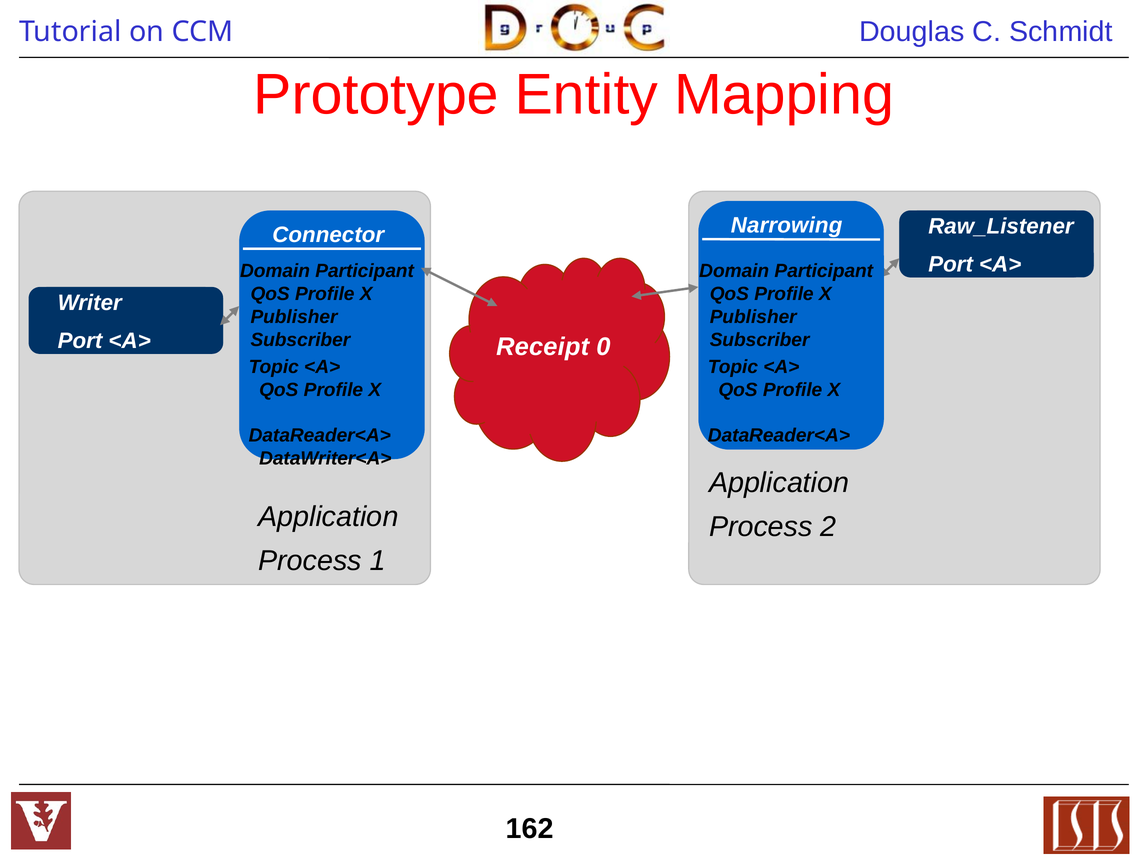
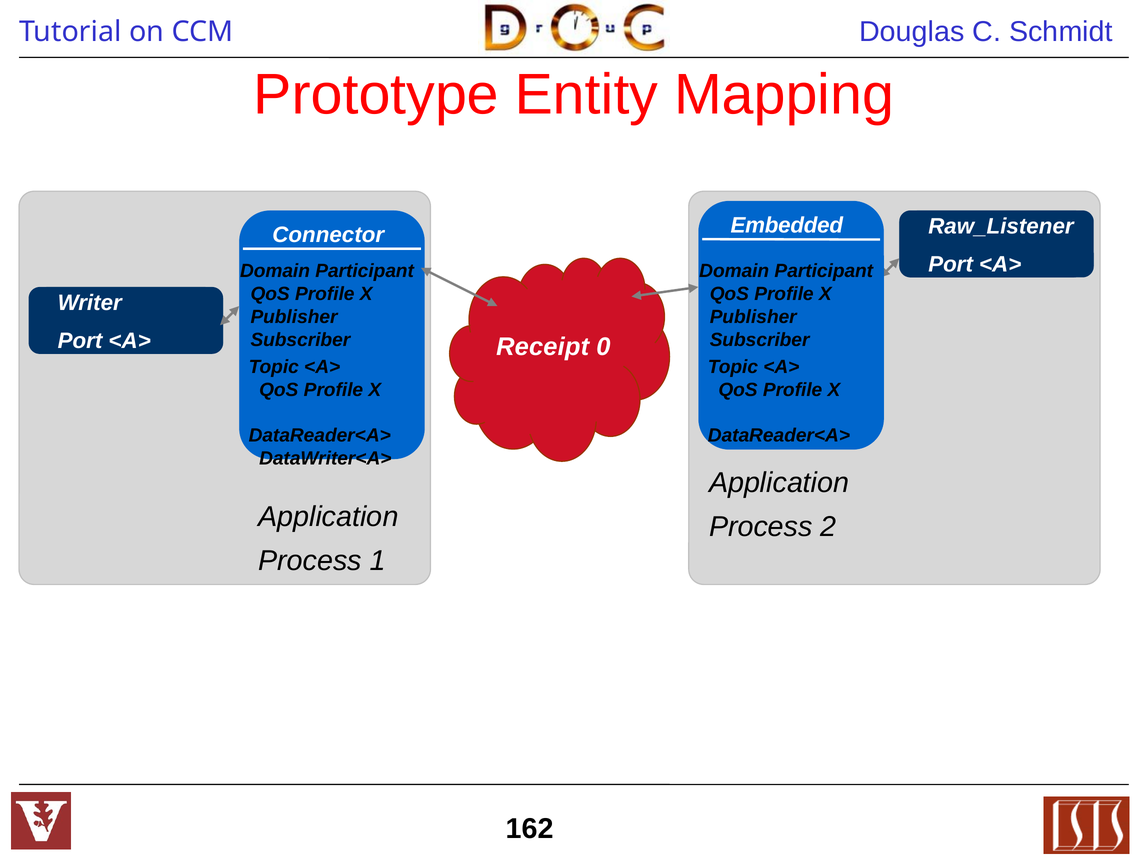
Narrowing: Narrowing -> Embedded
